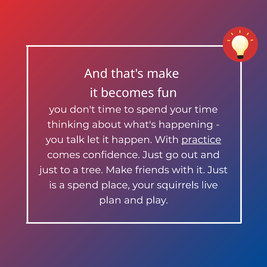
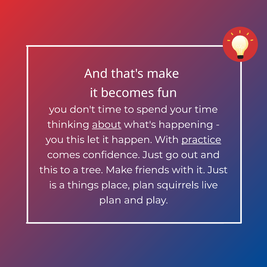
about underline: none -> present
you talk: talk -> this
just at (48, 170): just -> this
a spend: spend -> things
place your: your -> plan
